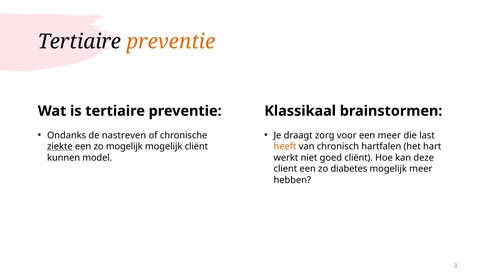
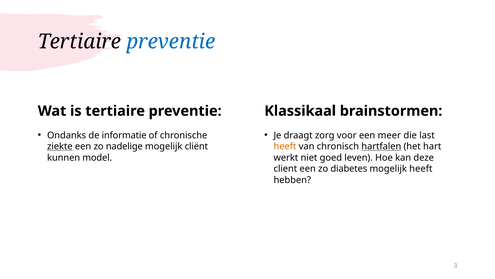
preventie at (171, 42) colour: orange -> blue
nastreven: nastreven -> informatie
zo mogelijk: mogelijk -> nadelige
hartfalen underline: none -> present
goed cliënt: cliënt -> leven
mogelijk meer: meer -> heeft
